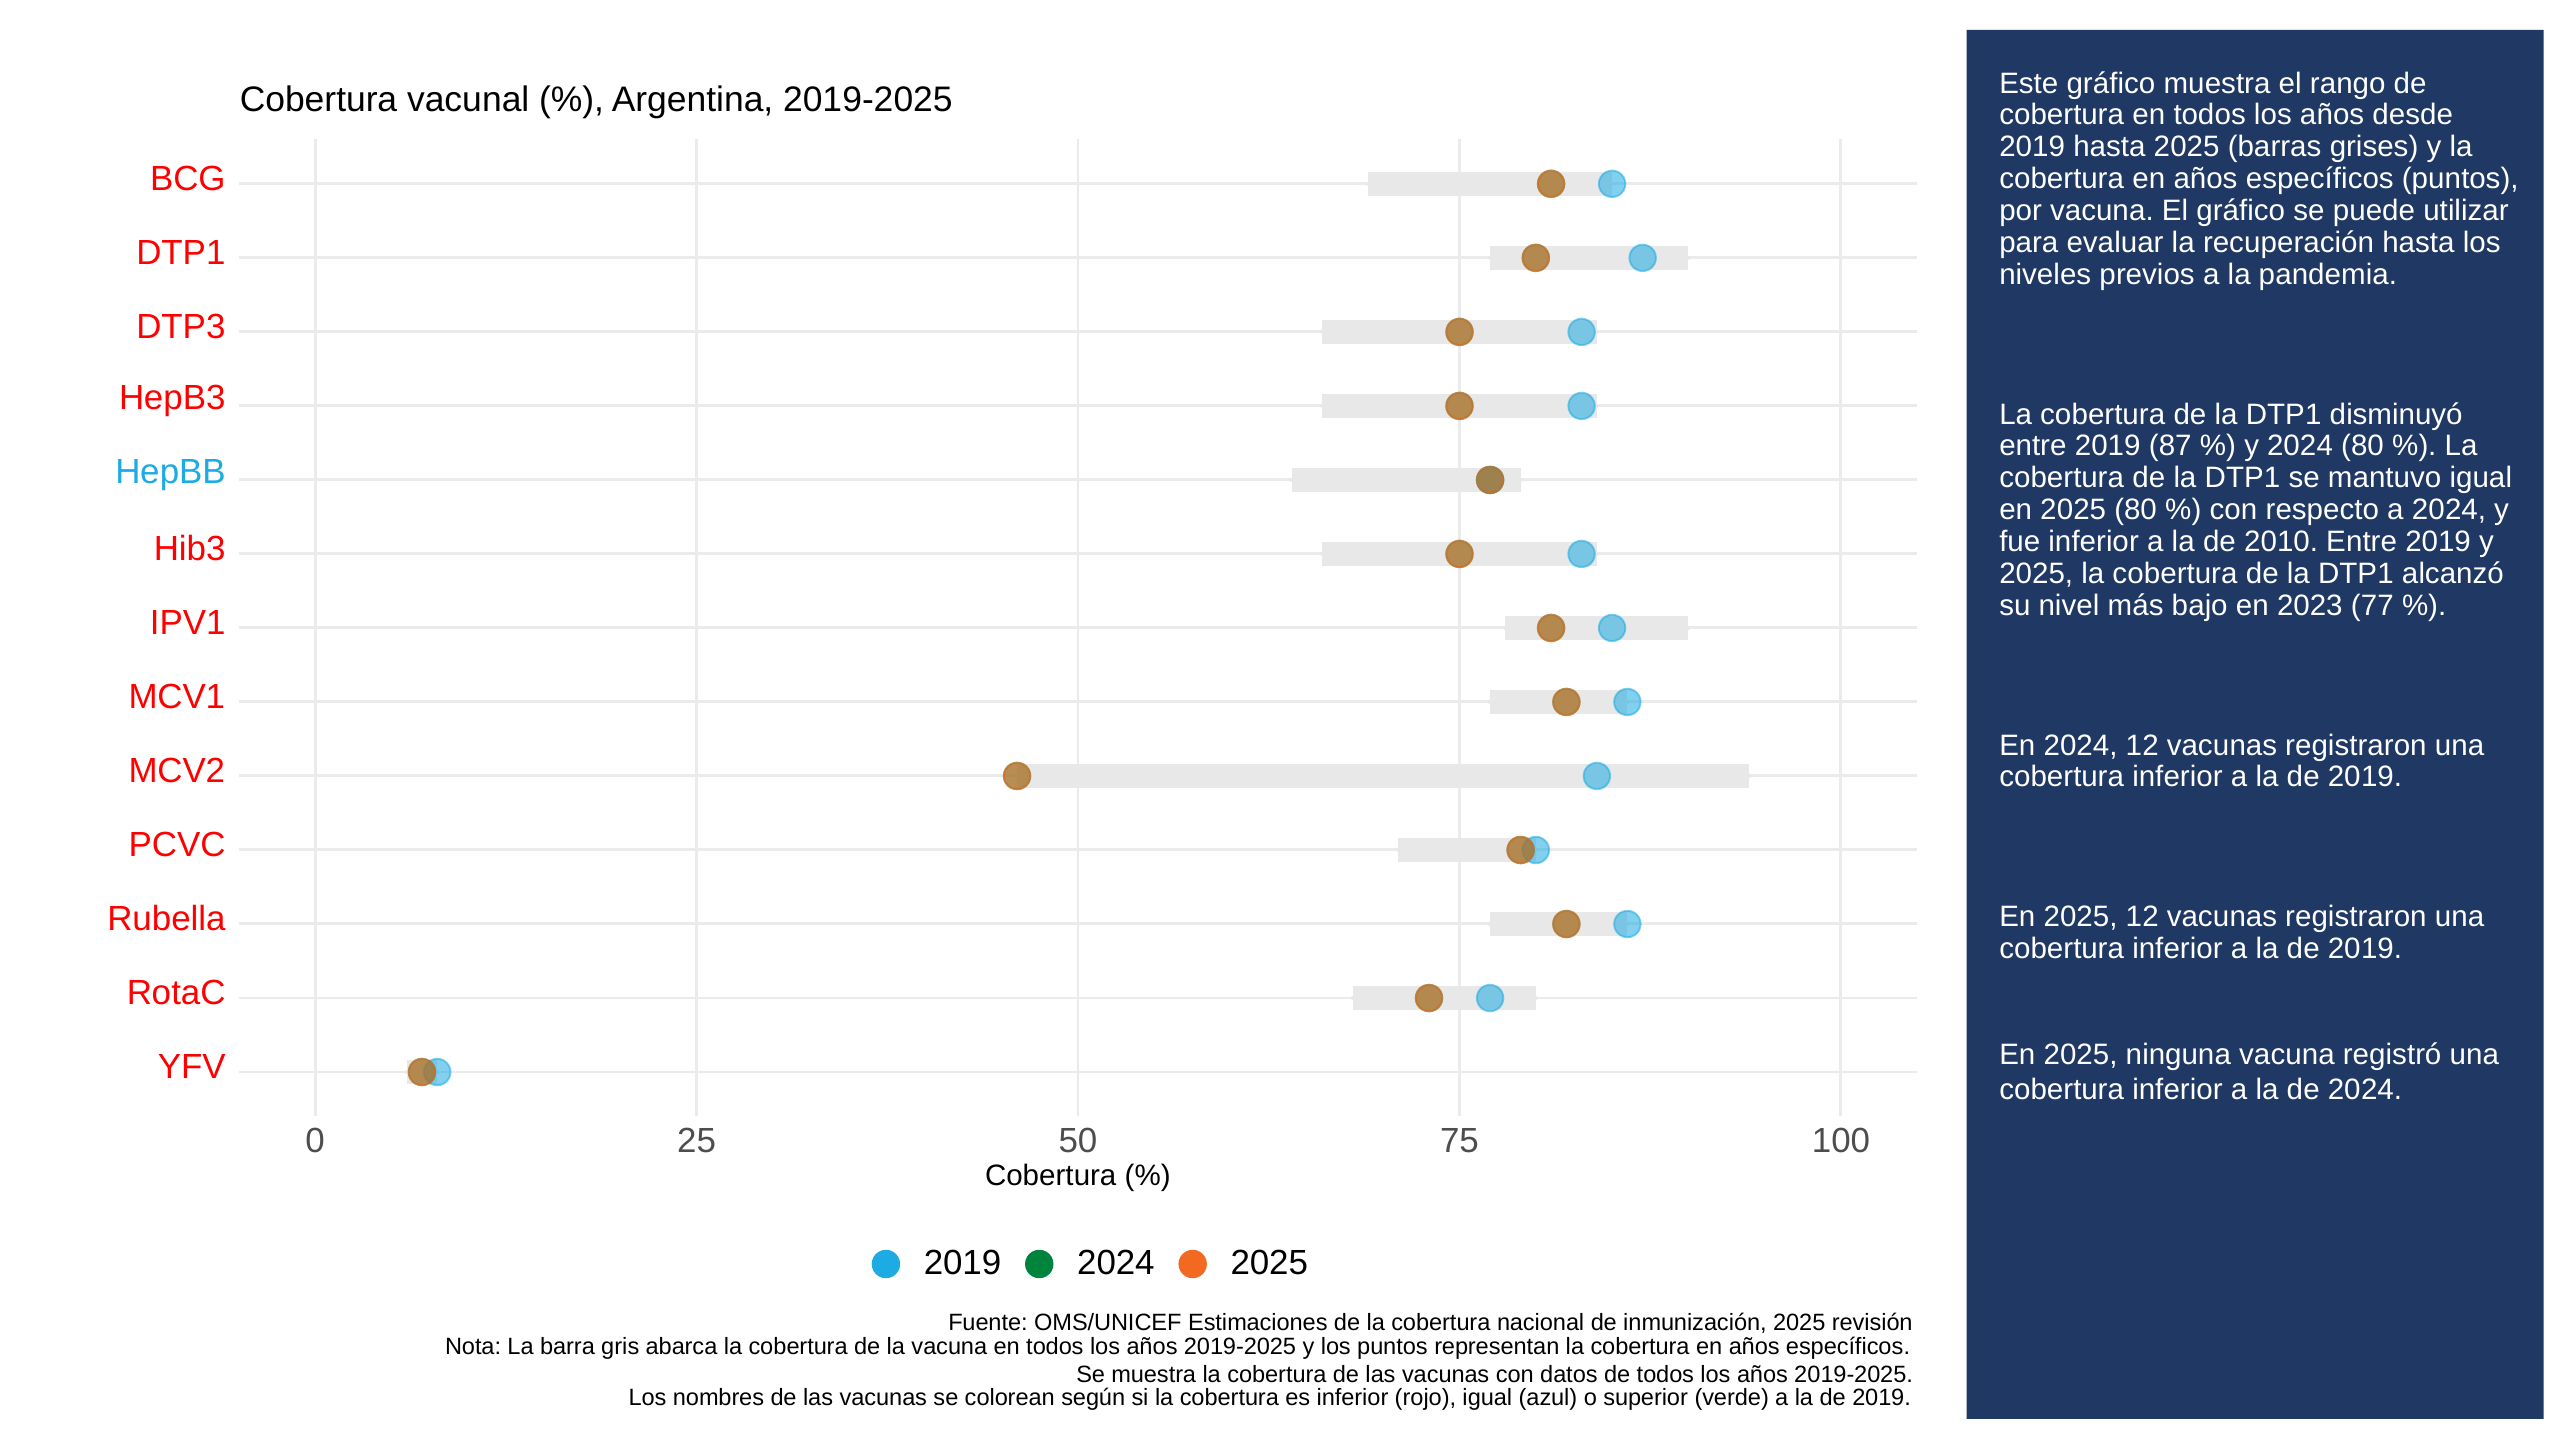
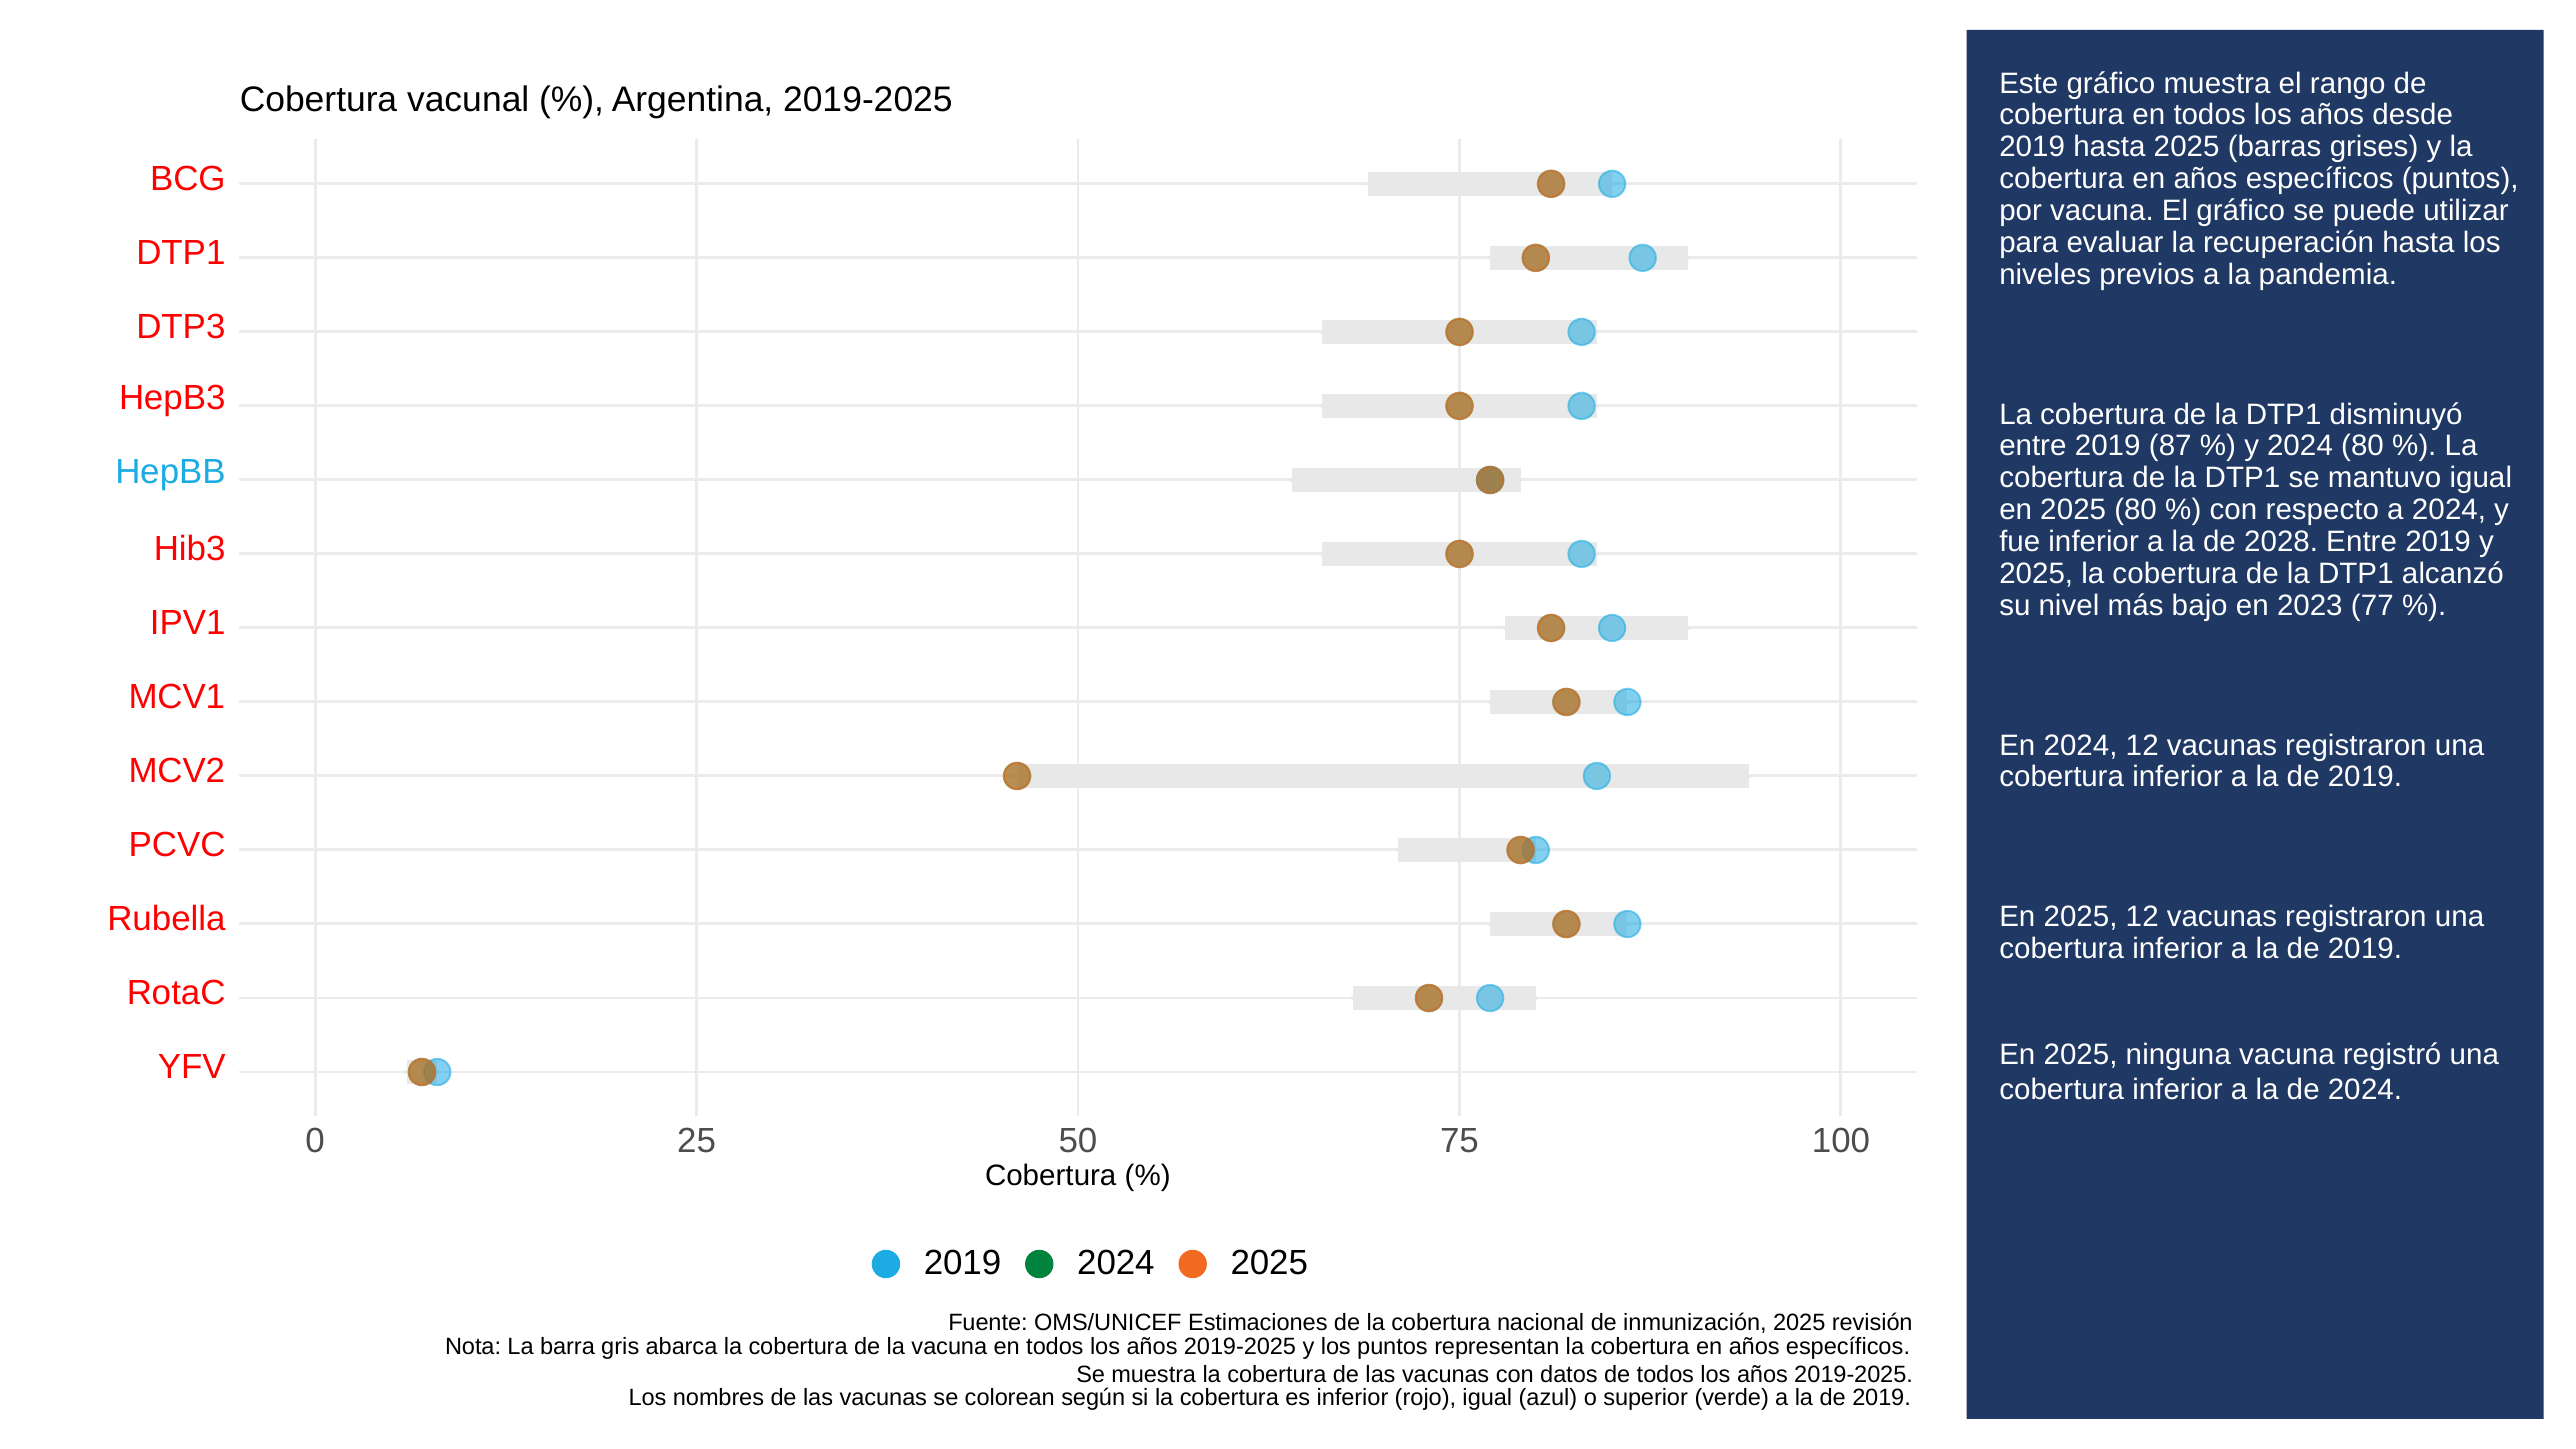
2010: 2010 -> 2028
